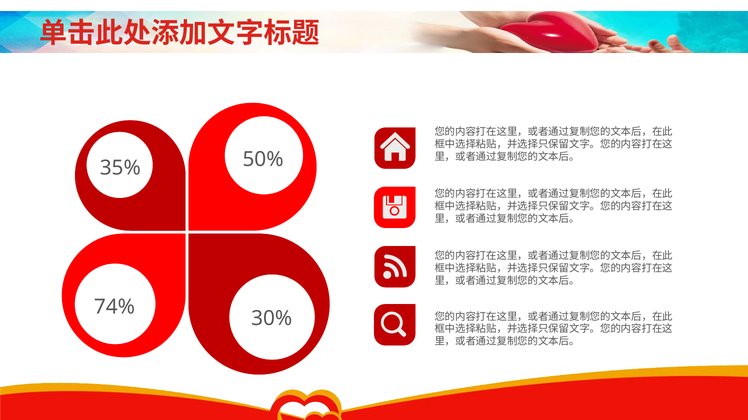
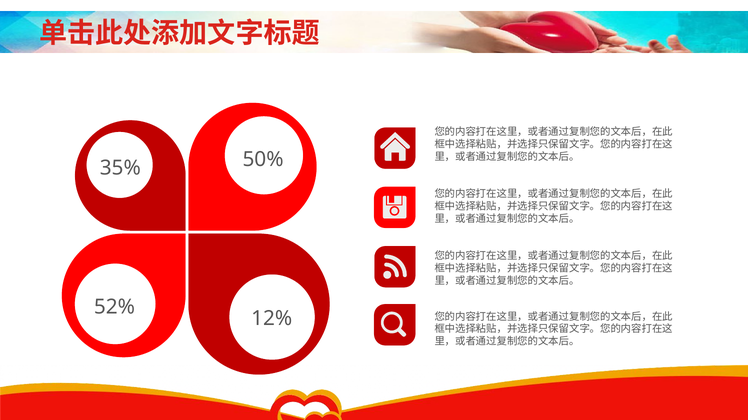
74%: 74% -> 52%
30%: 30% -> 12%
